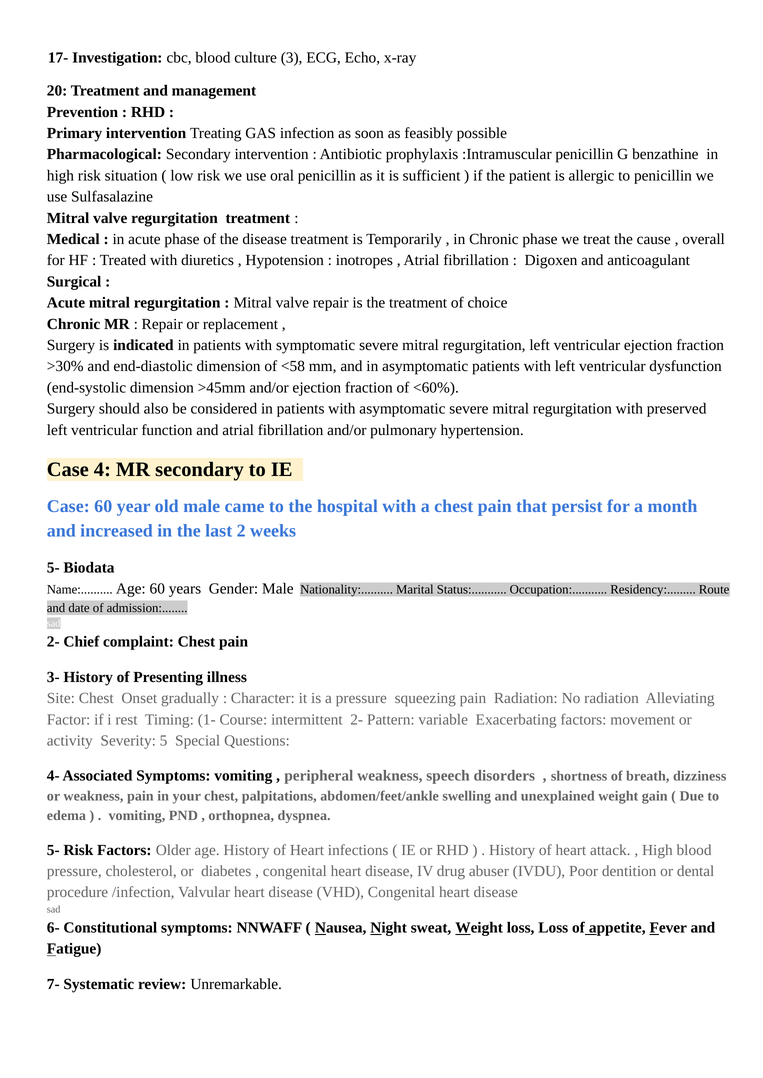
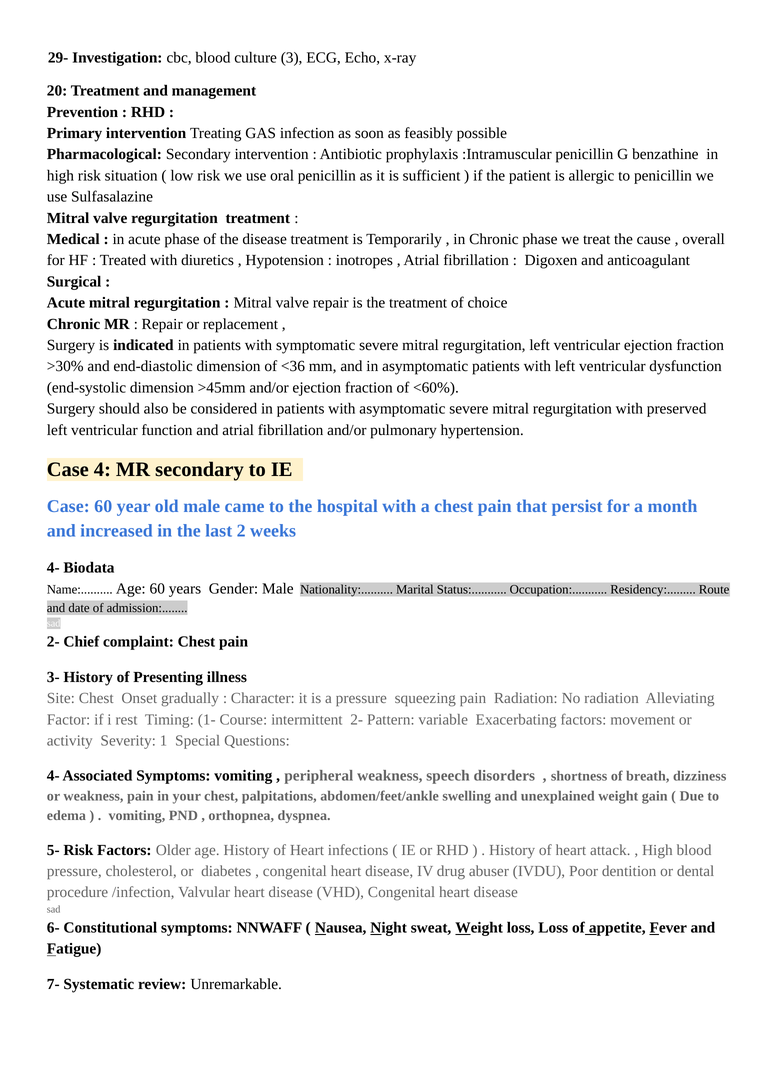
17-: 17- -> 29-
<58: <58 -> <36
5- at (53, 568): 5- -> 4-
5: 5 -> 1
